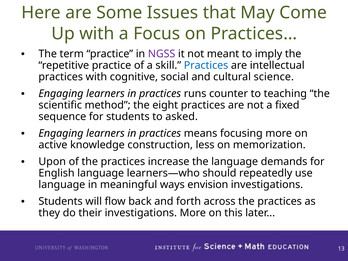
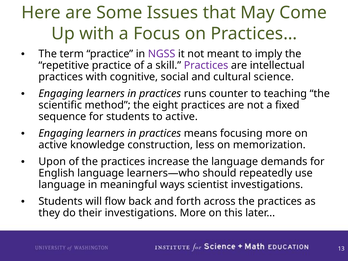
Practices at (206, 65) colour: blue -> purple
to asked: asked -> active
envision: envision -> scientist
